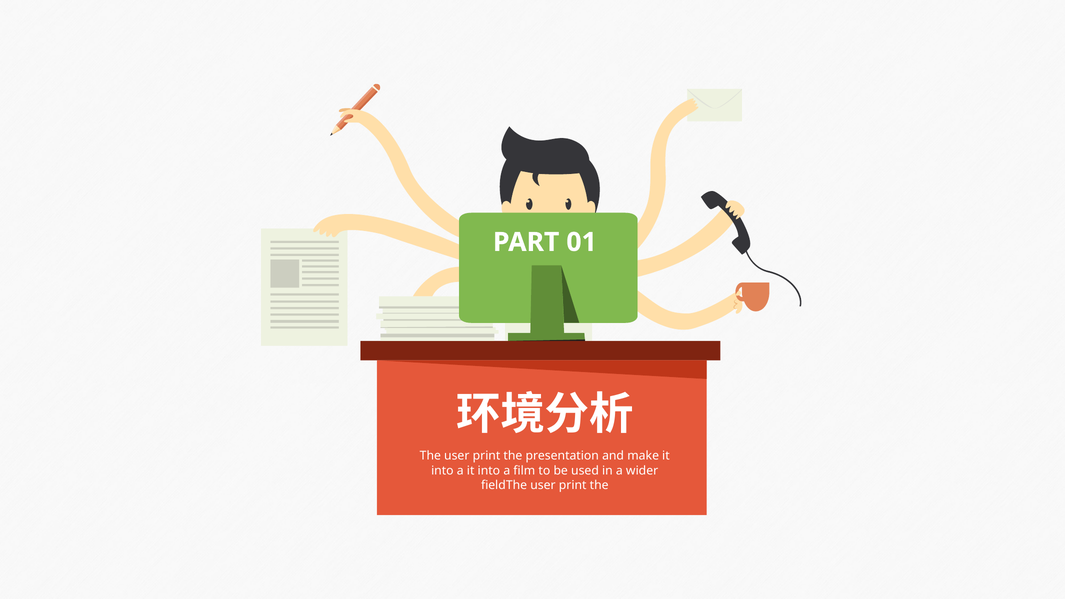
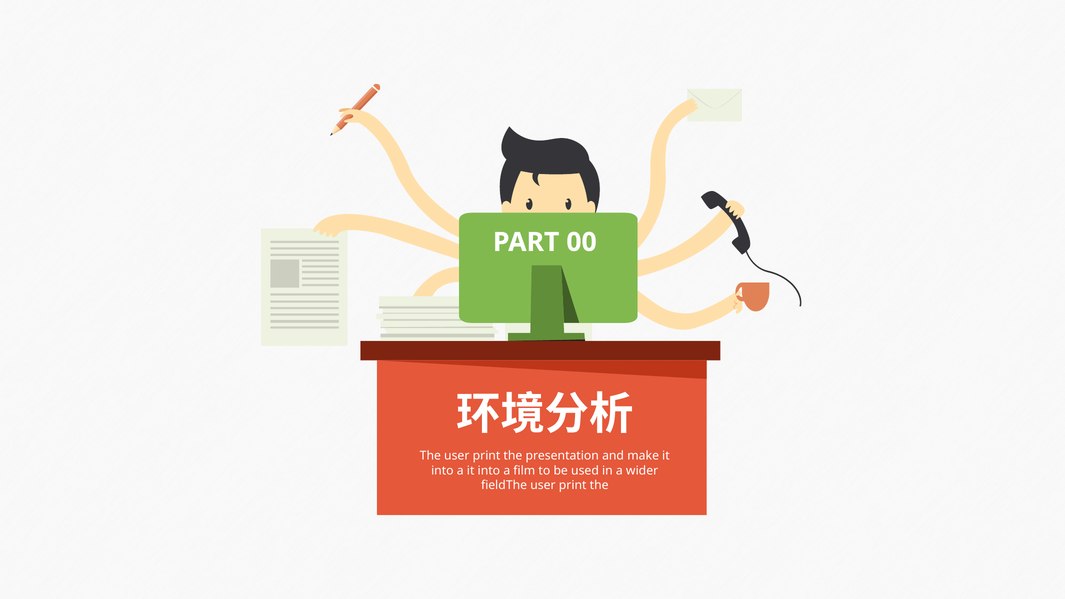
01: 01 -> 00
